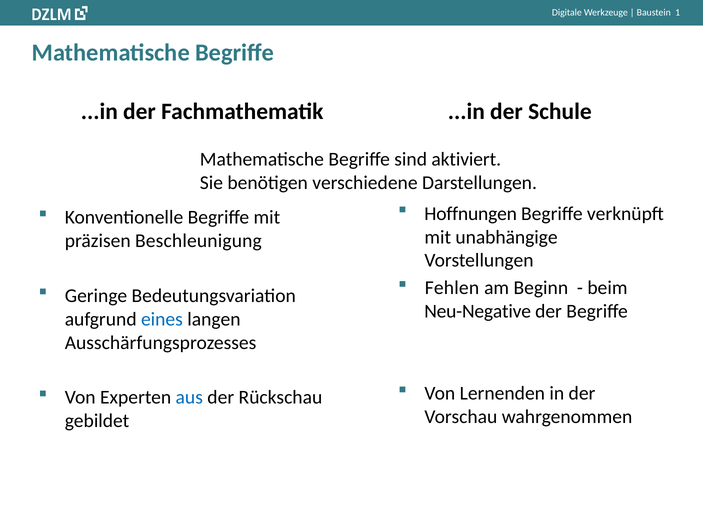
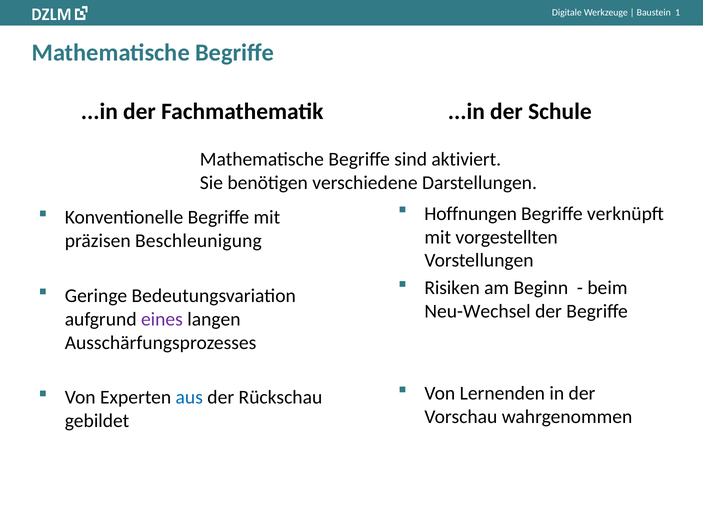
unabhängige: unabhängige -> vorgestellten
Fehlen: Fehlen -> Risiken
Neu-Negative: Neu-Negative -> Neu-Wechsel
eines colour: blue -> purple
